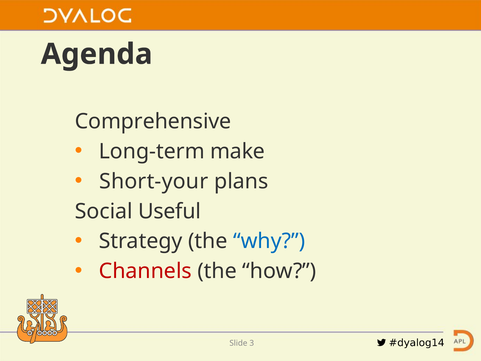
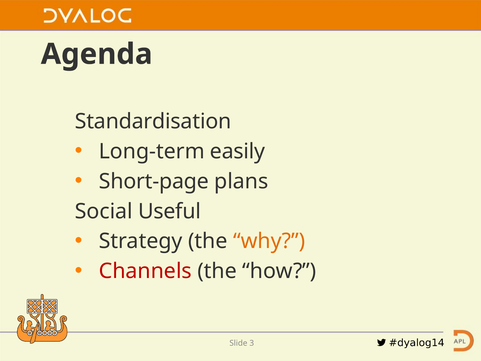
Comprehensive: Comprehensive -> Standardisation
make: make -> easily
Short-your: Short-your -> Short-page
why colour: blue -> orange
